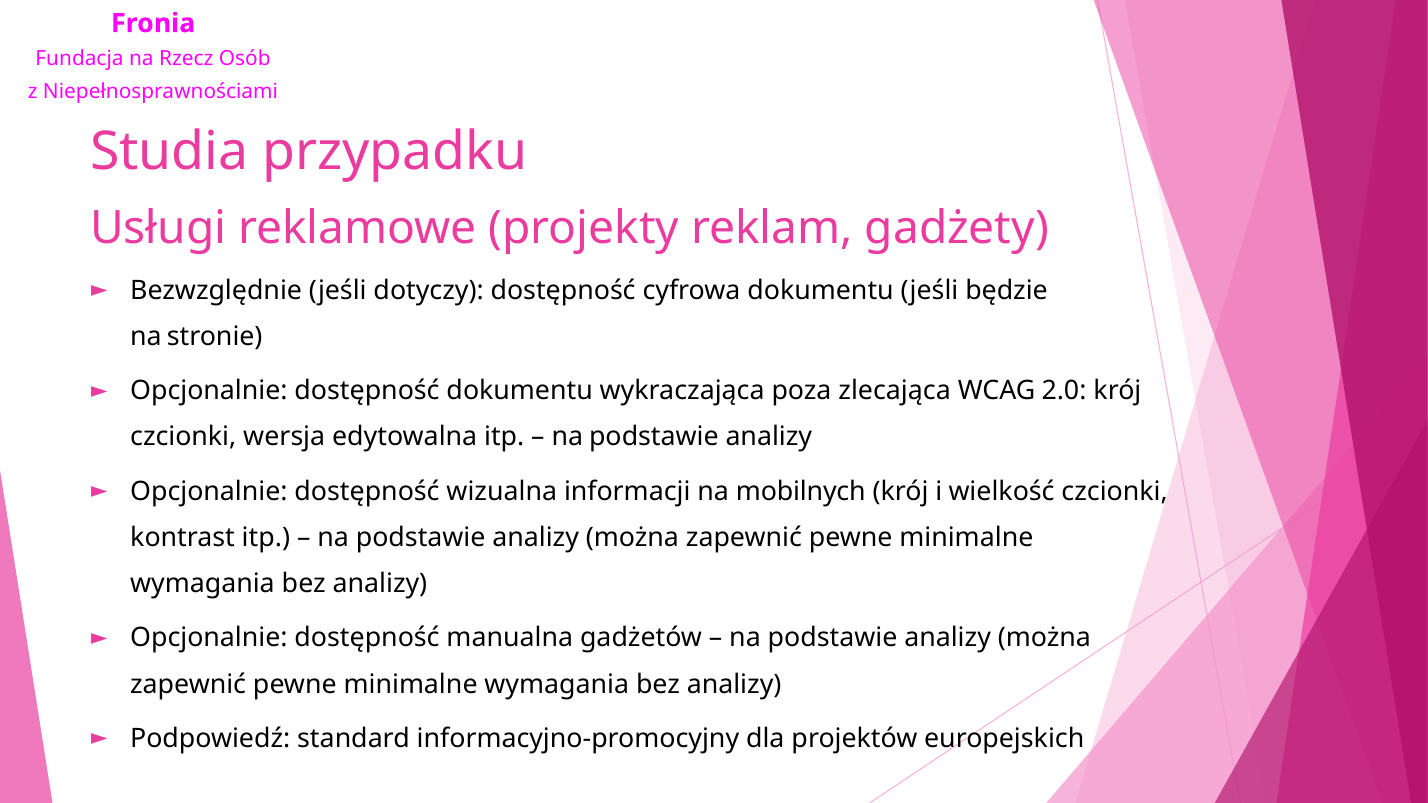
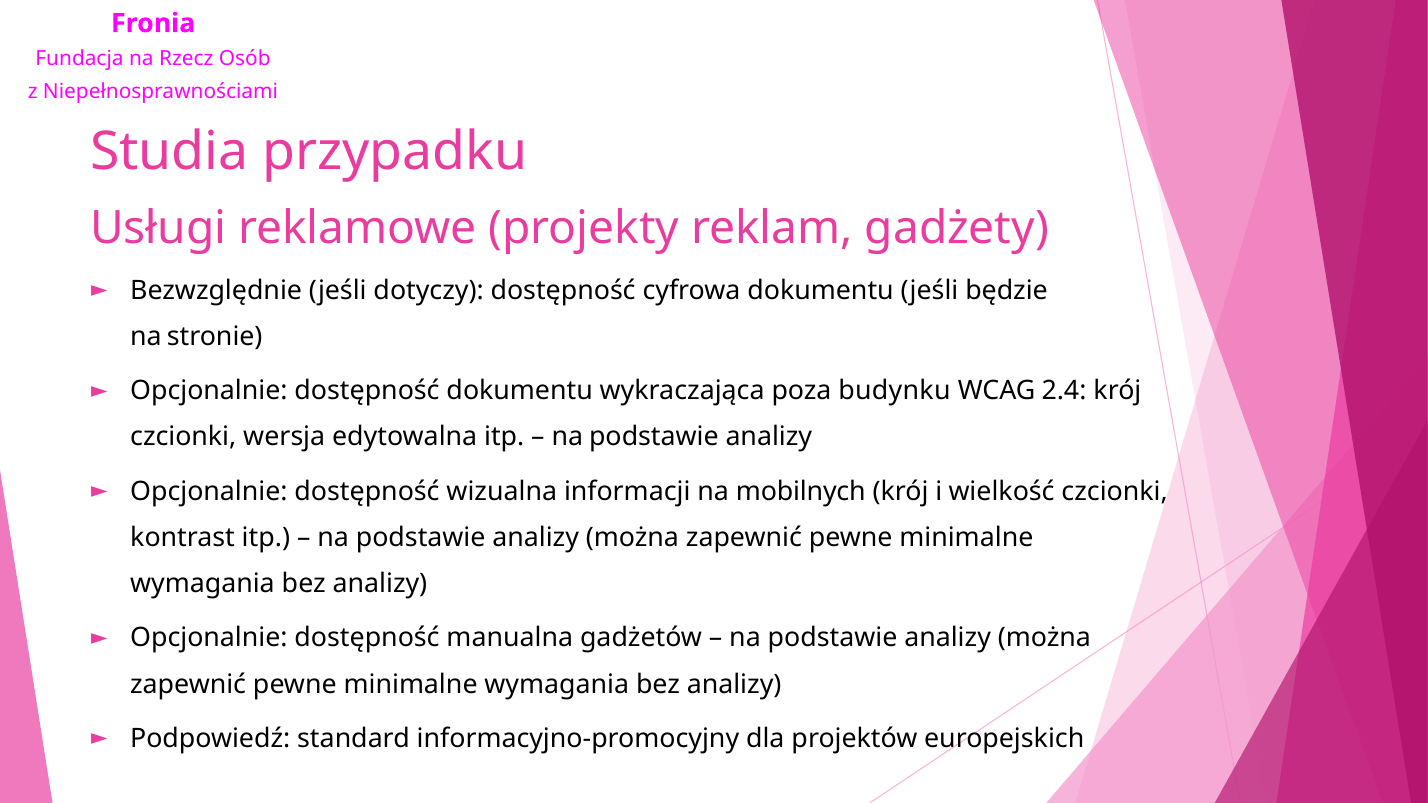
zlecająca: zlecająca -> budynku
2.0: 2.0 -> 2.4
